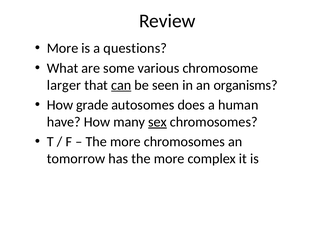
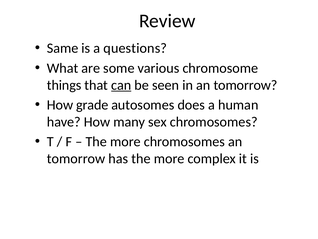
More at (63, 48): More -> Same
larger: larger -> things
in an organisms: organisms -> tomorrow
sex underline: present -> none
